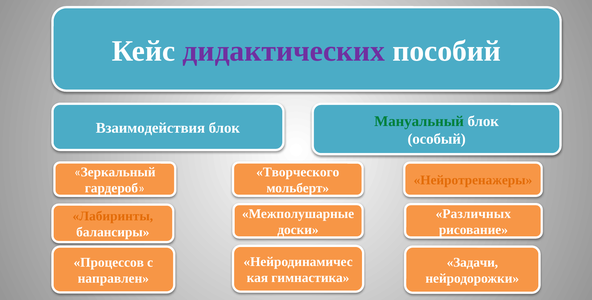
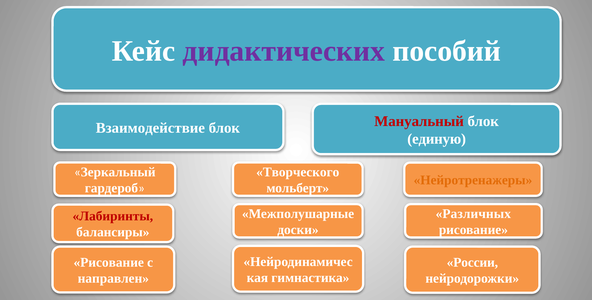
Взаимодействия: Взаимодействия -> Взаимодействие
Мануальный colour: green -> red
особый: особый -> единую
Лабиринты colour: orange -> red
Процессов at (109, 262): Процессов -> Рисование
Задачи: Задачи -> России
